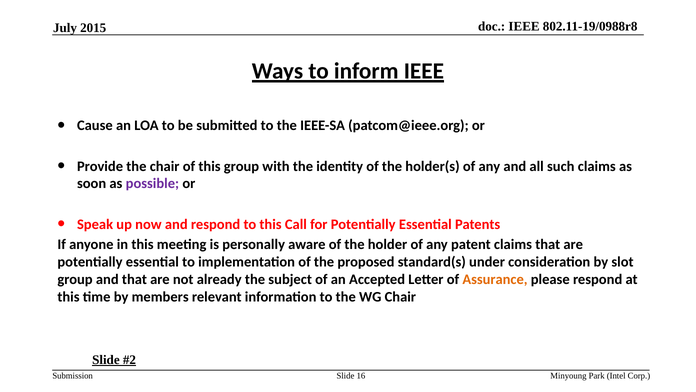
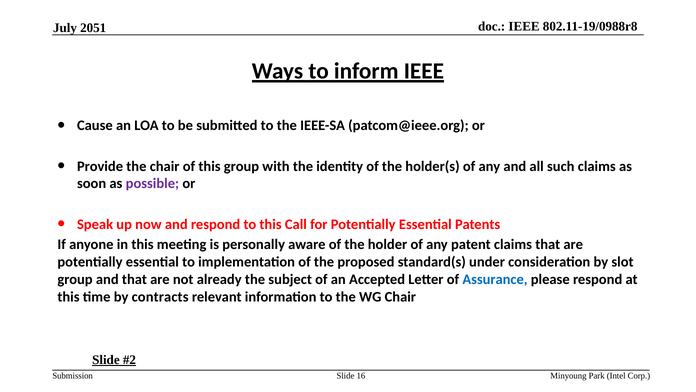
2015: 2015 -> 2051
Assurance colour: orange -> blue
members: members -> contracts
